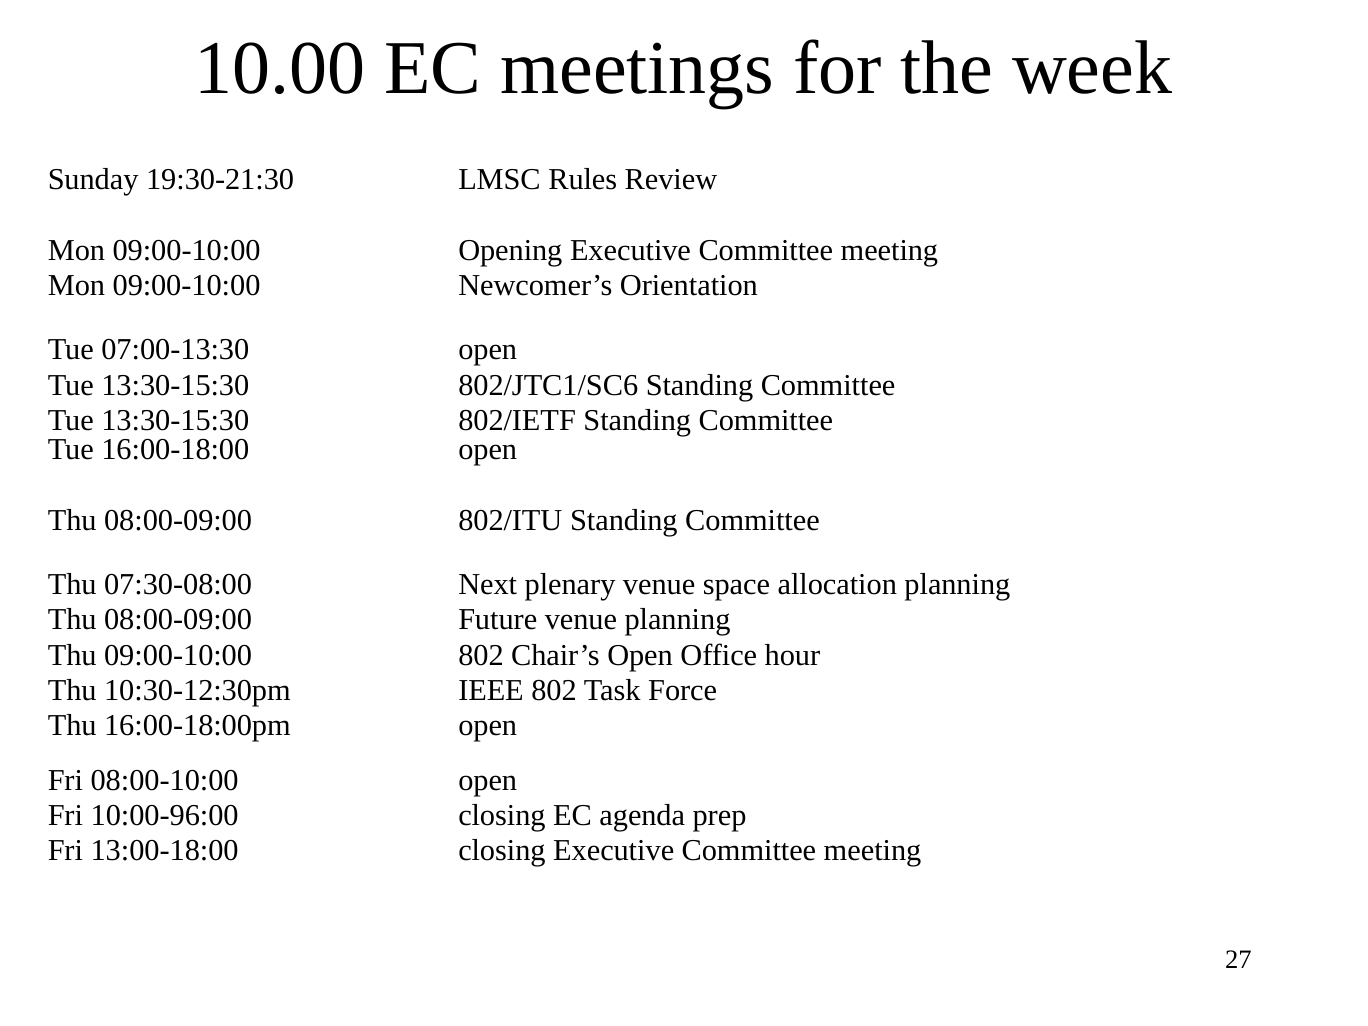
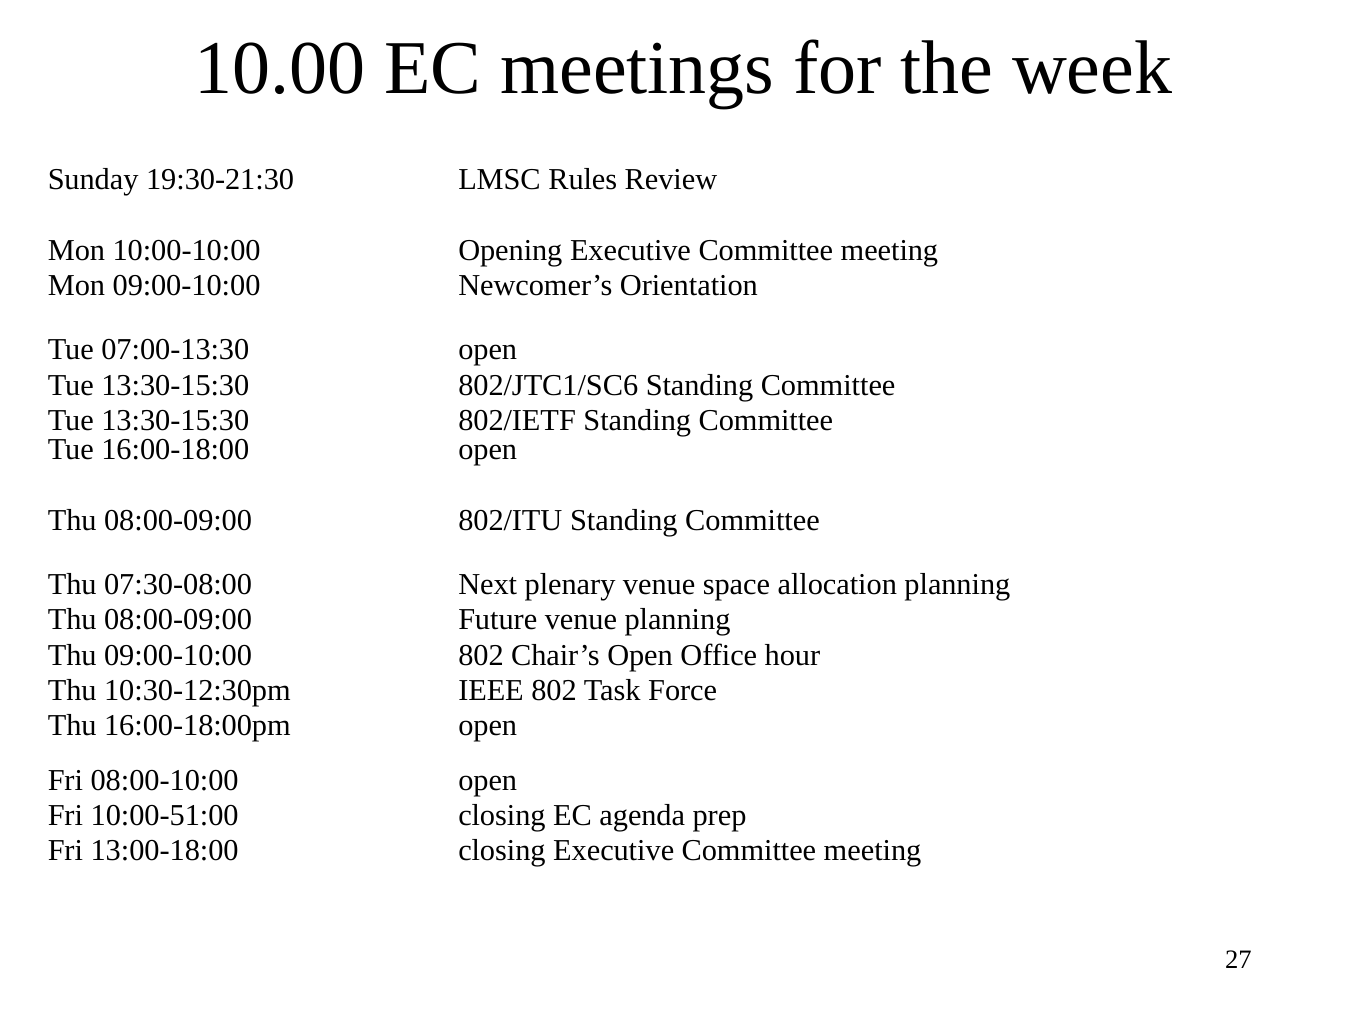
09:00-10:00 at (187, 250): 09:00-10:00 -> 10:00-10:00
10:00-96:00: 10:00-96:00 -> 10:00-51:00
